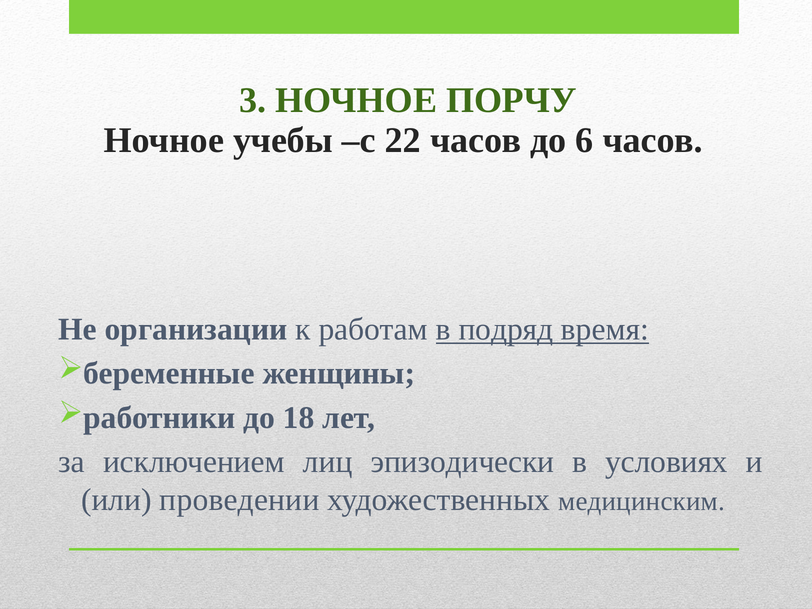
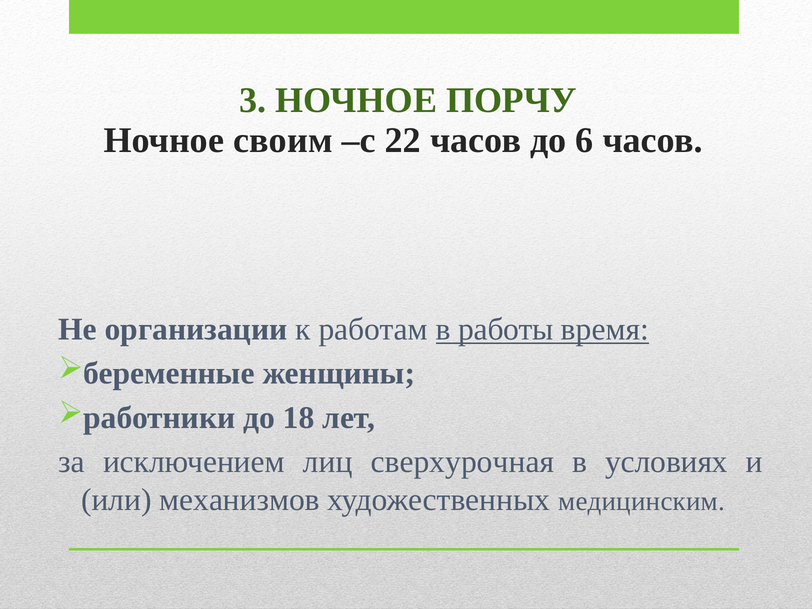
учебы: учебы -> своим
подряд: подряд -> работы
эпизодически: эпизодически -> сверхурочная
проведении: проведении -> механизмов
